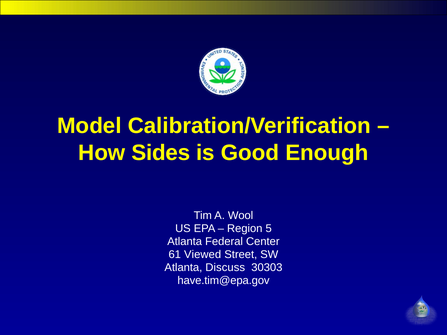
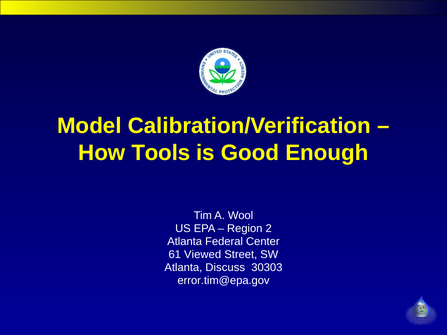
Sides: Sides -> Tools
5: 5 -> 2
have.tim@epa.gov: have.tim@epa.gov -> error.tim@epa.gov
